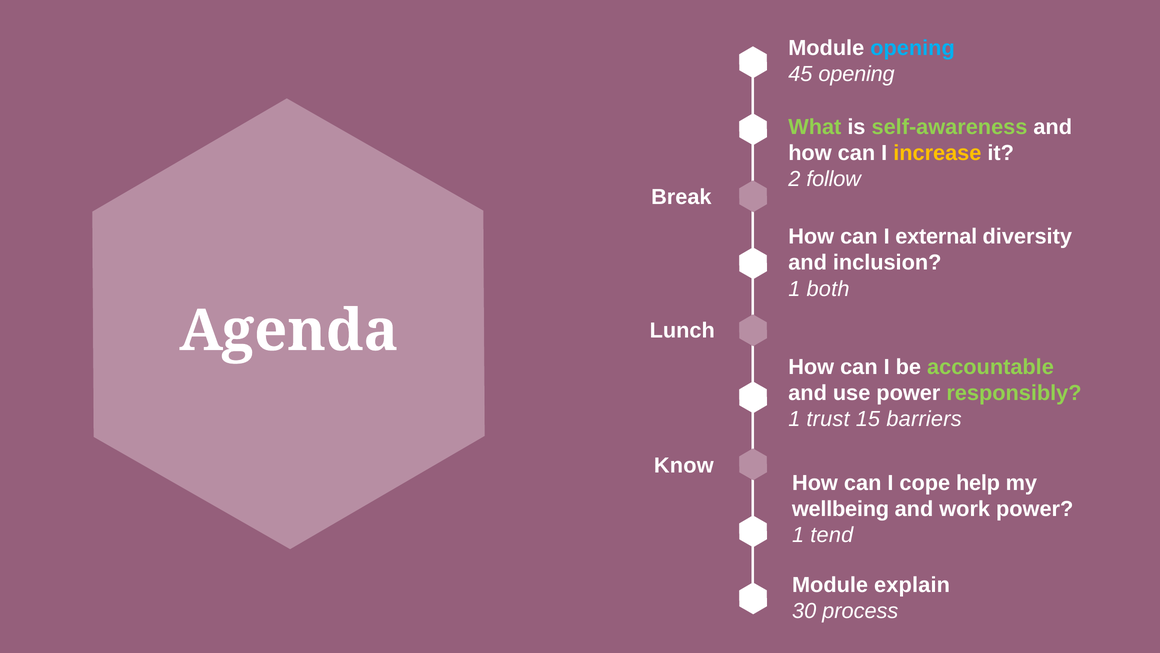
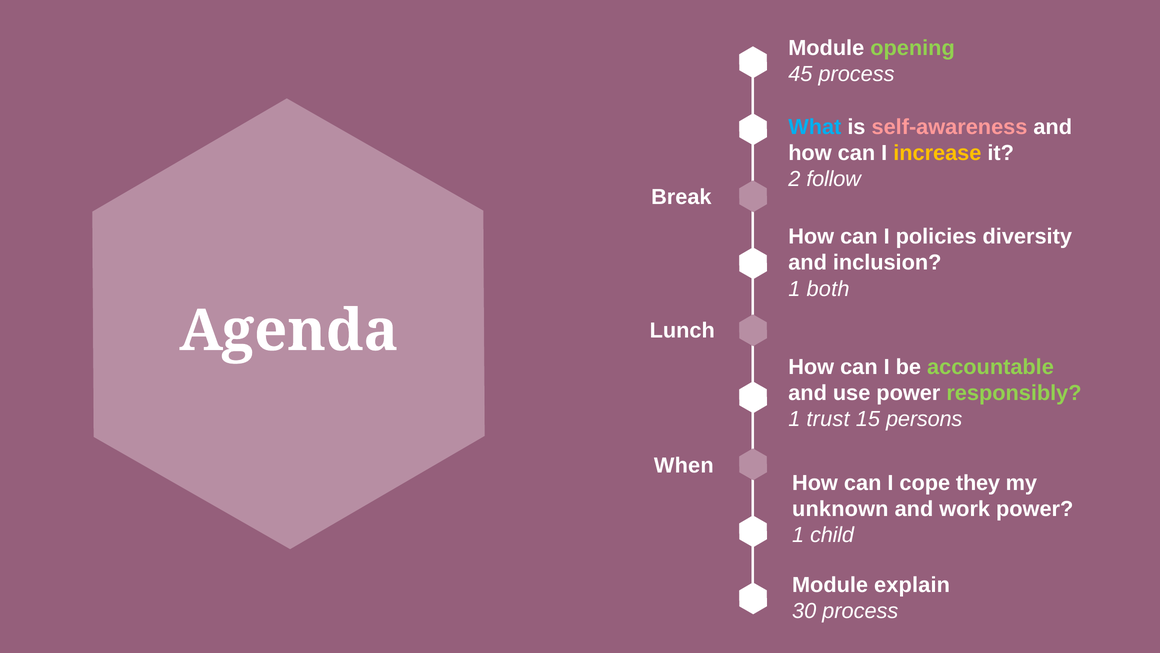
opening at (913, 48) colour: light blue -> light green
45 opening: opening -> process
What colour: light green -> light blue
self-awareness colour: light green -> pink
external: external -> policies
barriers: barriers -> persons
Know: Know -> When
help: help -> they
wellbeing: wellbeing -> unknown
tend: tend -> child
